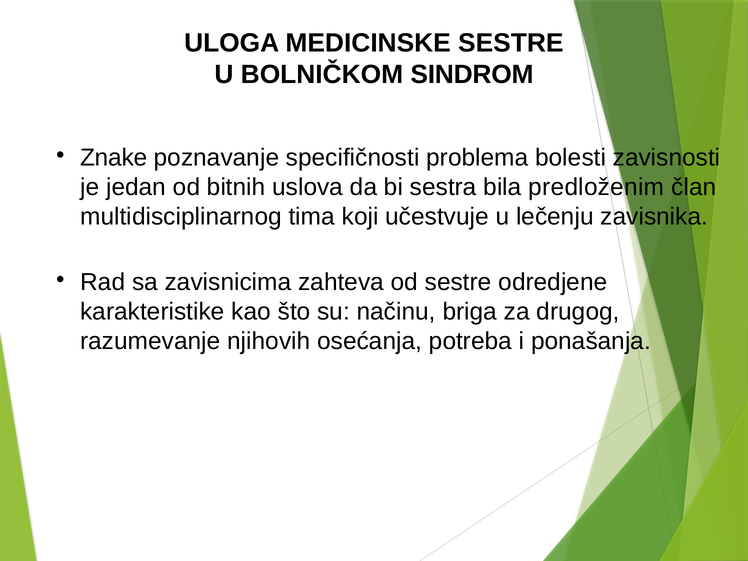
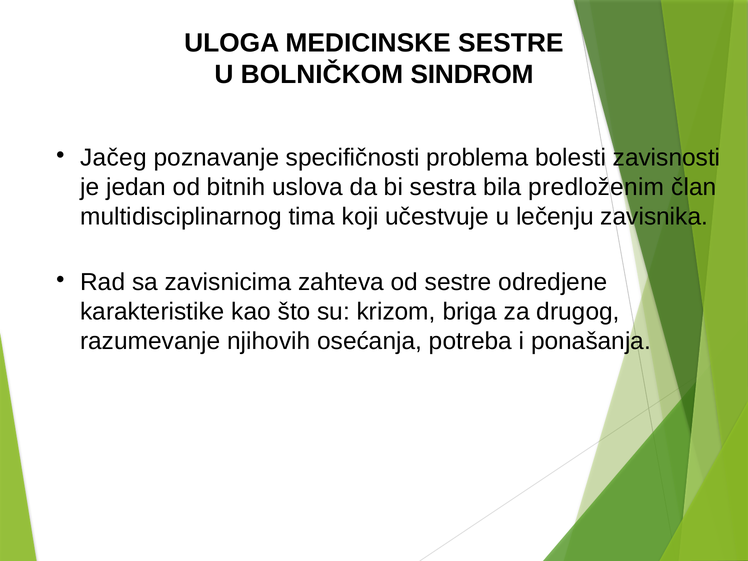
Znake: Znake -> Jačeg
načinu: načinu -> krizom
